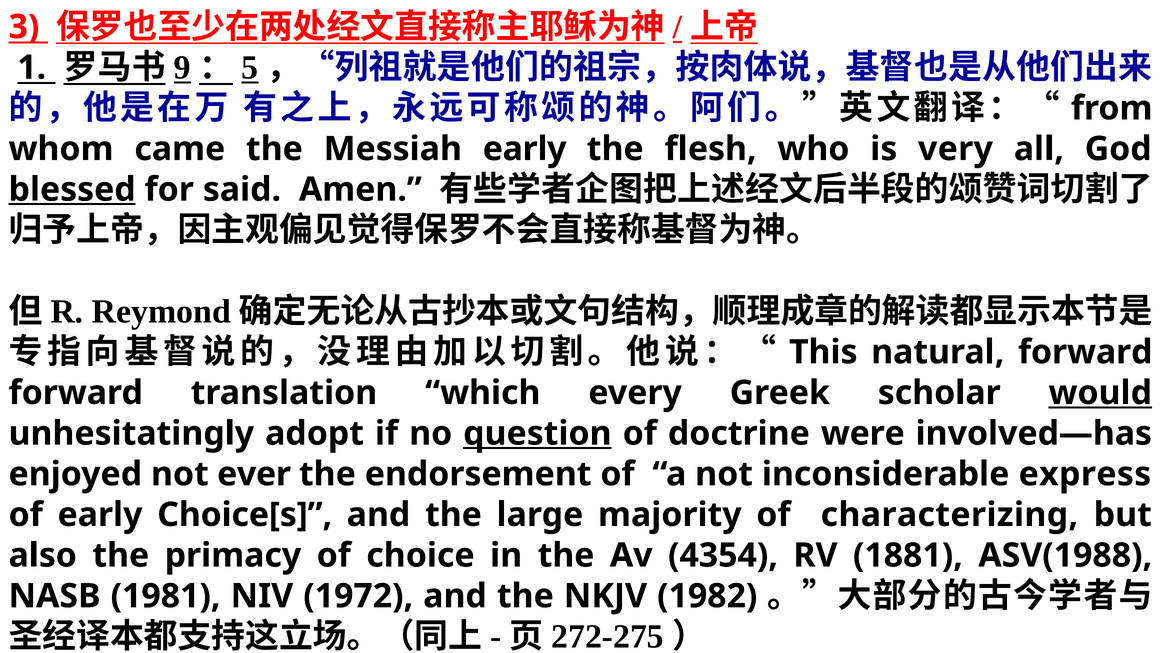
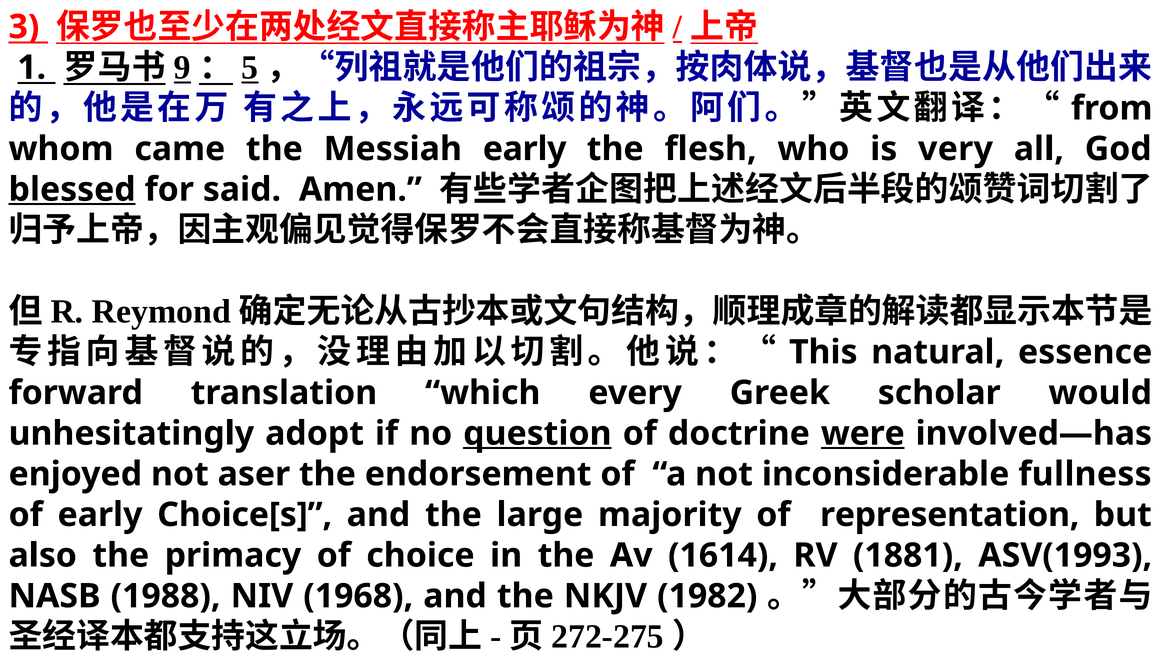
natural forward: forward -> essence
would underline: present -> none
were underline: none -> present
ever: ever -> aser
express: express -> fullness
characterizing: characterizing -> representation
4354: 4354 -> 1614
ASV(1988: ASV(1988 -> ASV(1993
1981: 1981 -> 1988
1972: 1972 -> 1968
